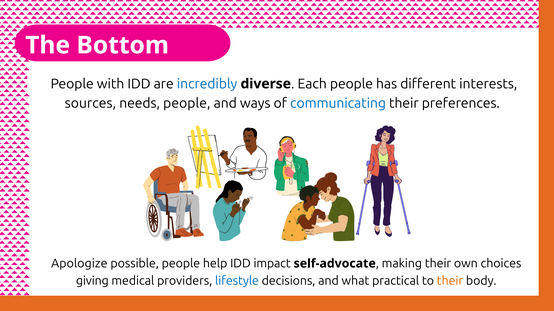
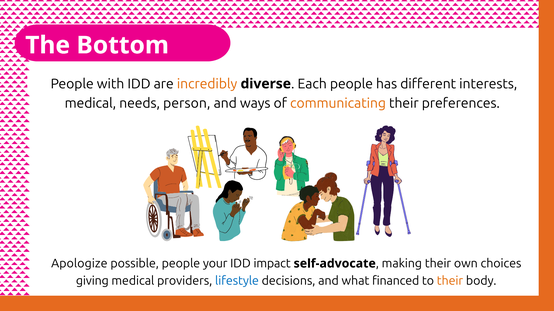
incredibly colour: blue -> orange
sources at (90, 103): sources -> medical
needs people: people -> person
communicating colour: blue -> orange
help: help -> your
practical: practical -> financed
